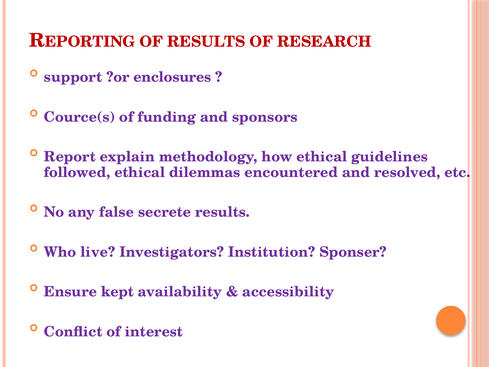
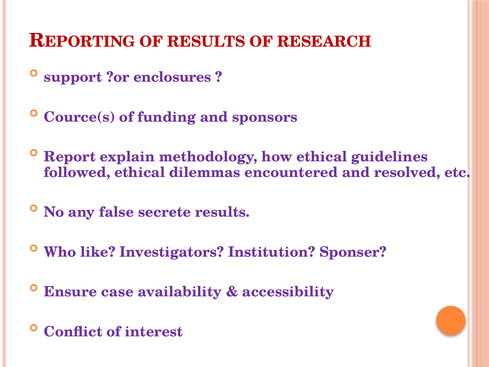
live: live -> like
kept: kept -> case
